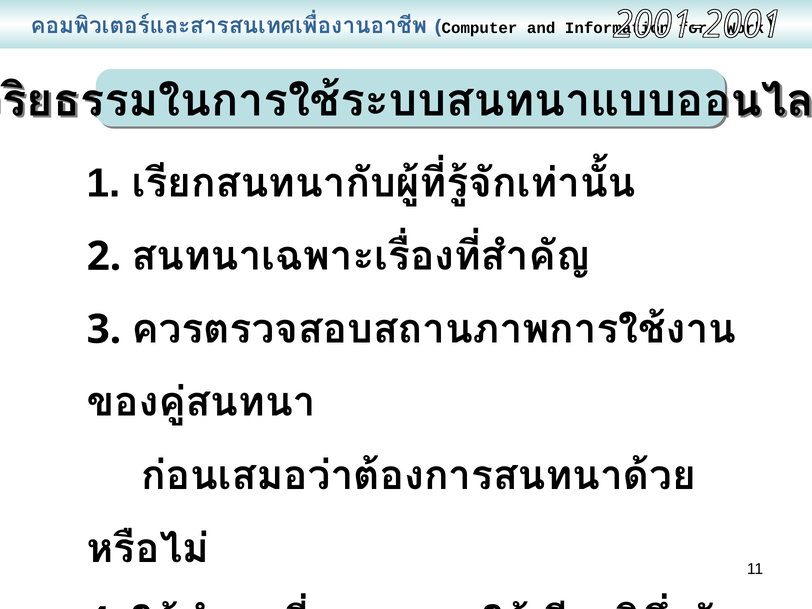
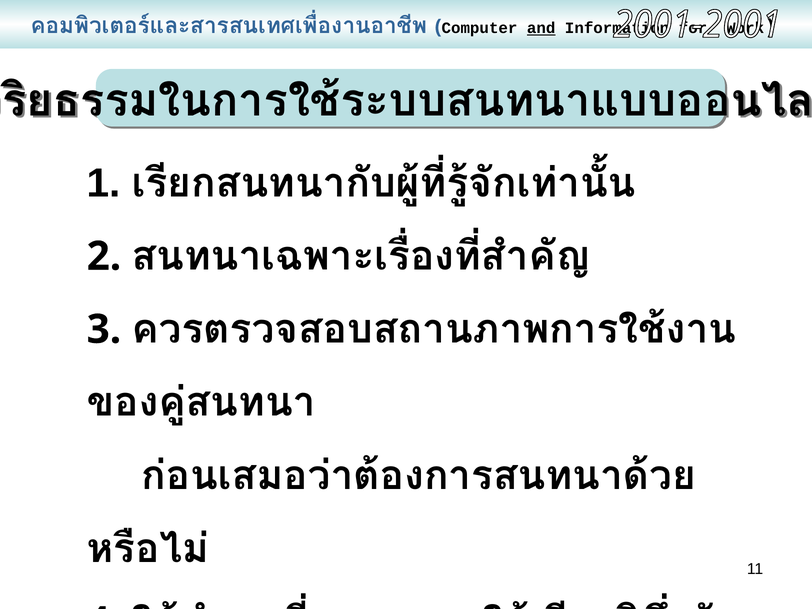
and underline: none -> present
